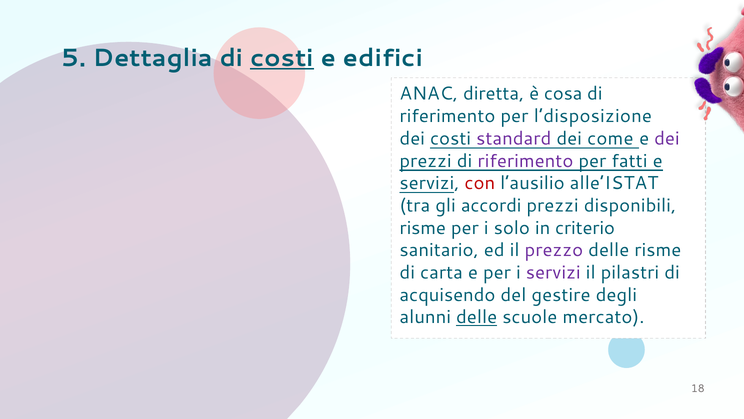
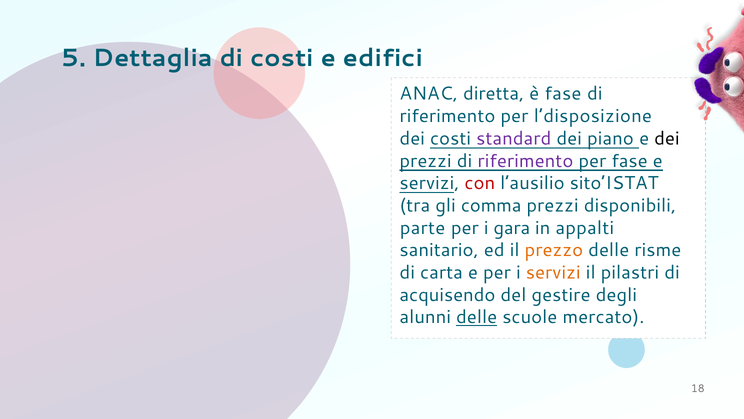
costi at (282, 58) underline: present -> none
è cosa: cosa -> fase
come: come -> piano
dei at (667, 138) colour: purple -> black
per fatti: fatti -> fase
alle’ISTAT: alle’ISTAT -> sito’ISTAT
accordi: accordi -> comma
risme at (423, 228): risme -> parte
solo: solo -> gara
criterio: criterio -> appalti
prezzo colour: purple -> orange
servizi at (553, 272) colour: purple -> orange
